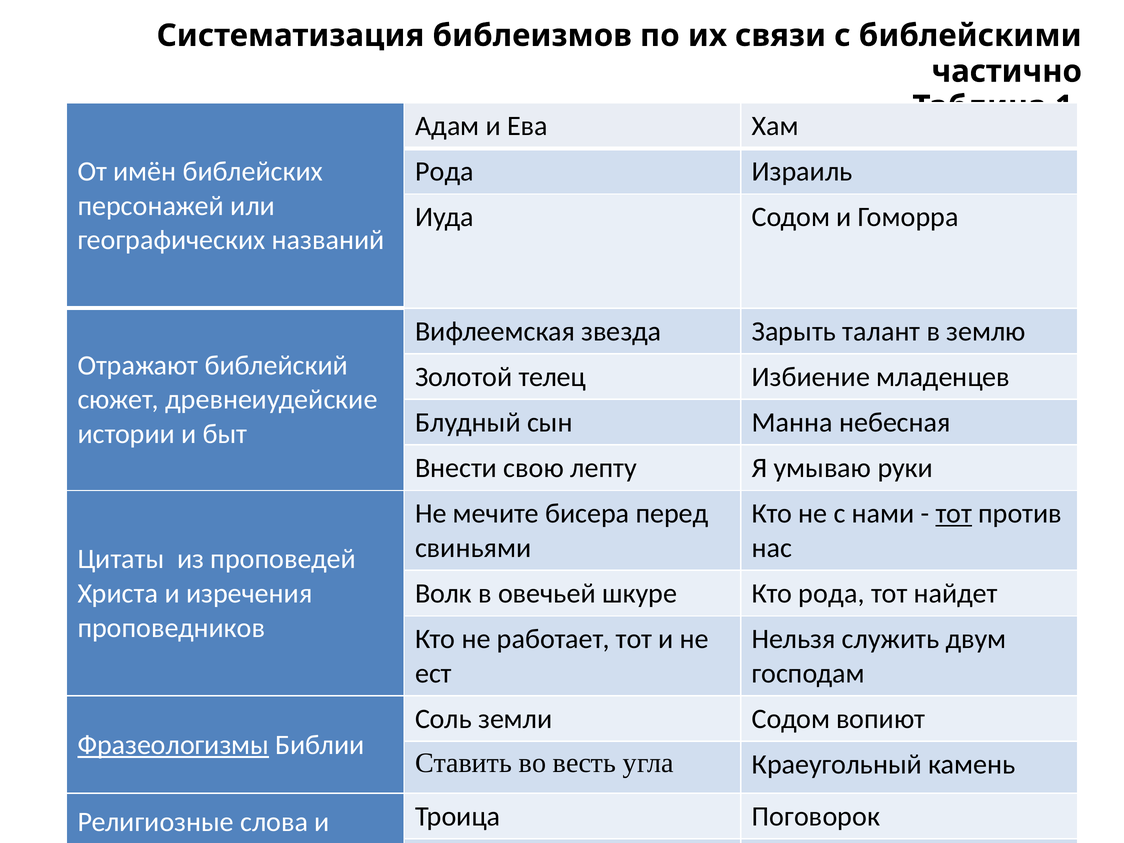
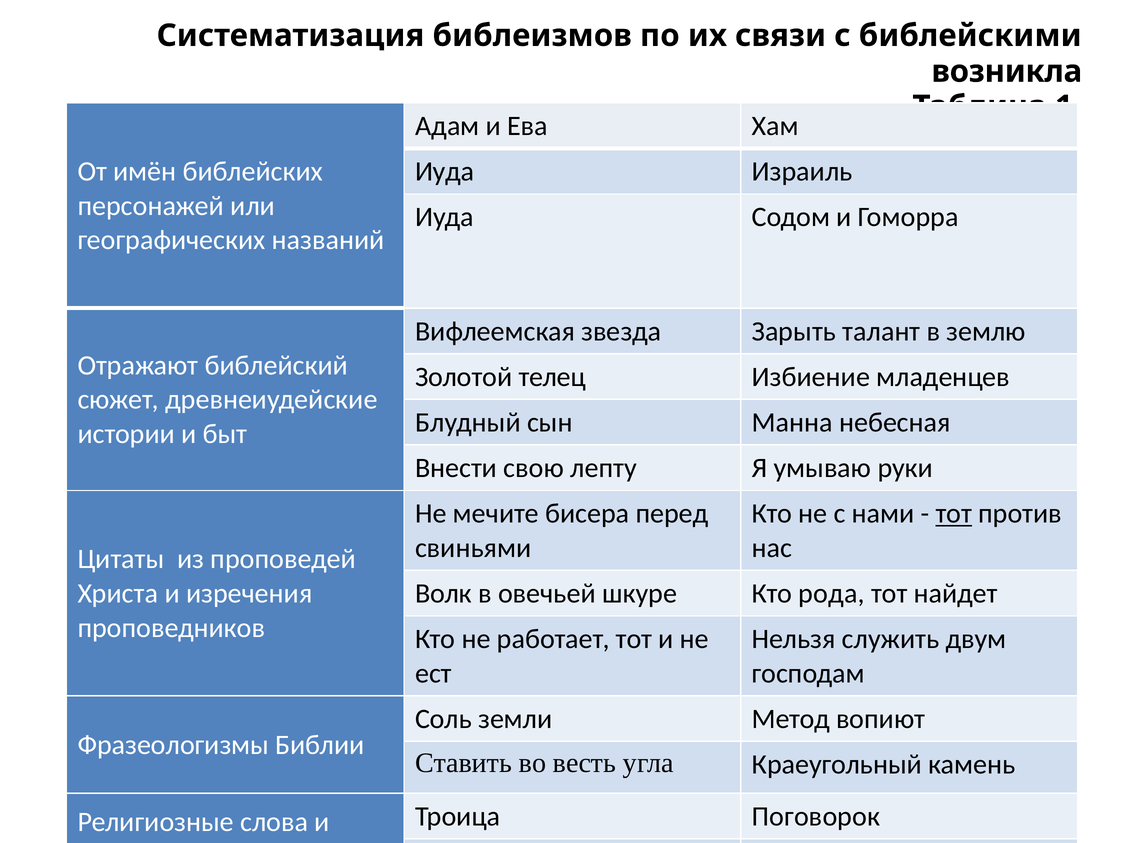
частично: частично -> возникла
Рода at (444, 172): Рода -> Иуда
земли Содом: Содом -> Метод
Фразеологизмы underline: present -> none
